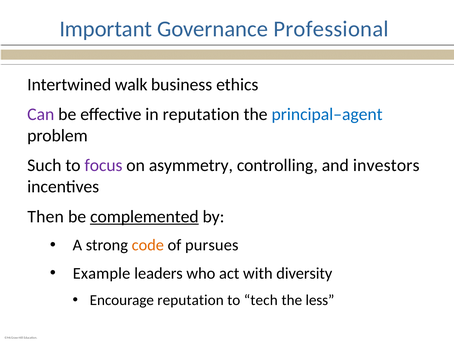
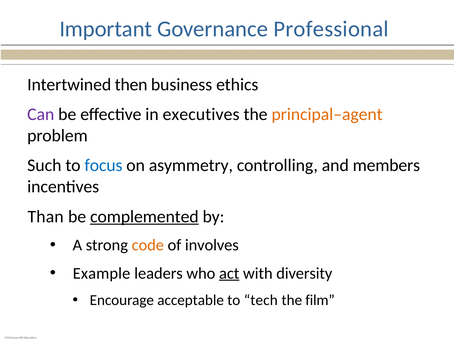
walk: walk -> then
in reputation: reputation -> executives
principal–agent colour: blue -> orange
focus colour: purple -> blue
investors: investors -> members
Then: Then -> Than
pursues: pursues -> involves
act underline: none -> present
Encourage reputation: reputation -> acceptable
less: less -> film
